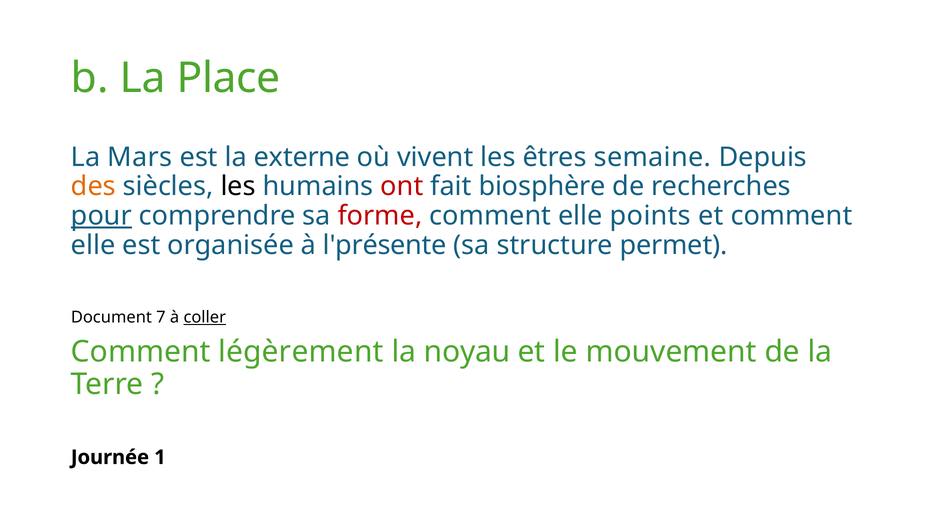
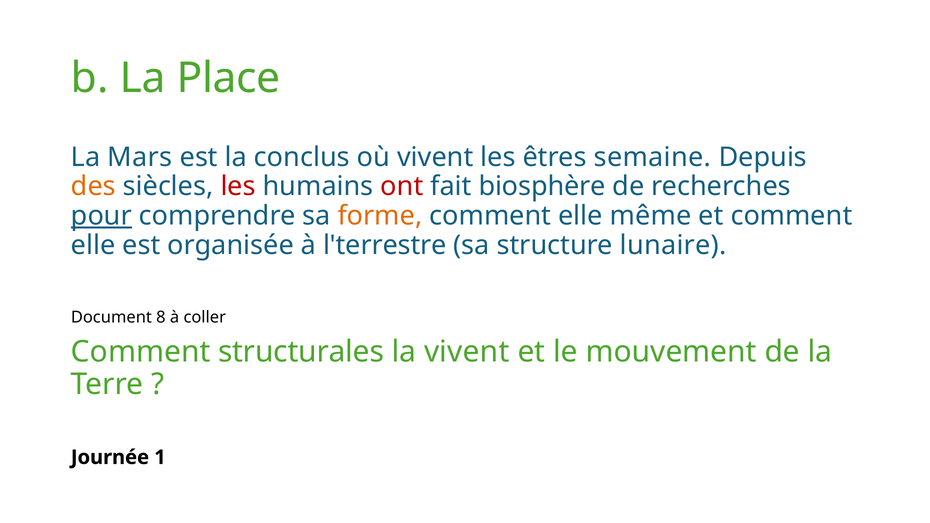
externe: externe -> conclus
les at (238, 187) colour: black -> red
forme colour: red -> orange
points: points -> même
l'présente: l'présente -> l'terrestre
permet: permet -> lunaire
7: 7 -> 8
coller underline: present -> none
légèrement: légèrement -> structurales
la noyau: noyau -> vivent
